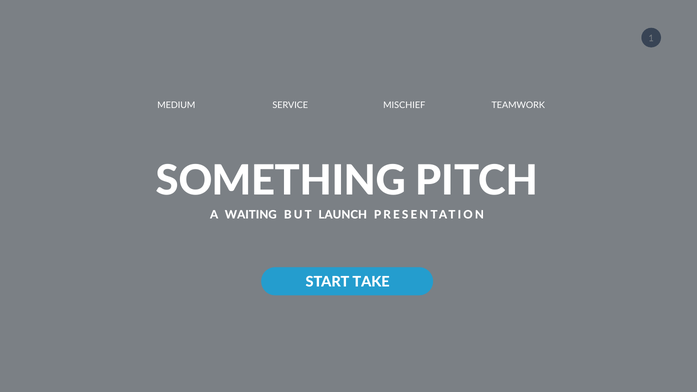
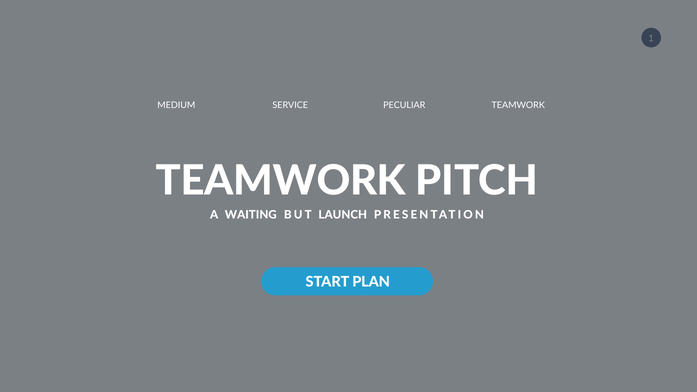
MISCHIEF: MISCHIEF -> PECULIAR
SOMETHING at (281, 181): SOMETHING -> TEAMWORK
TAKE: TAKE -> PLAN
